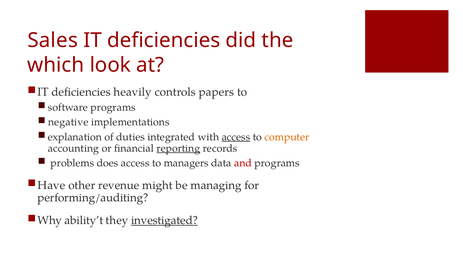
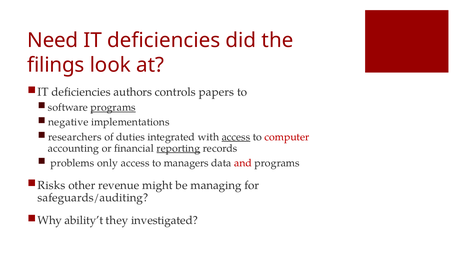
Sales: Sales -> Need
which: which -> filings
heavily: heavily -> authors
programs at (113, 108) underline: none -> present
explanation: explanation -> researchers
computer colour: orange -> red
does: does -> only
Have: Have -> Risks
performing/auditing: performing/auditing -> safeguards/auditing
investigated underline: present -> none
